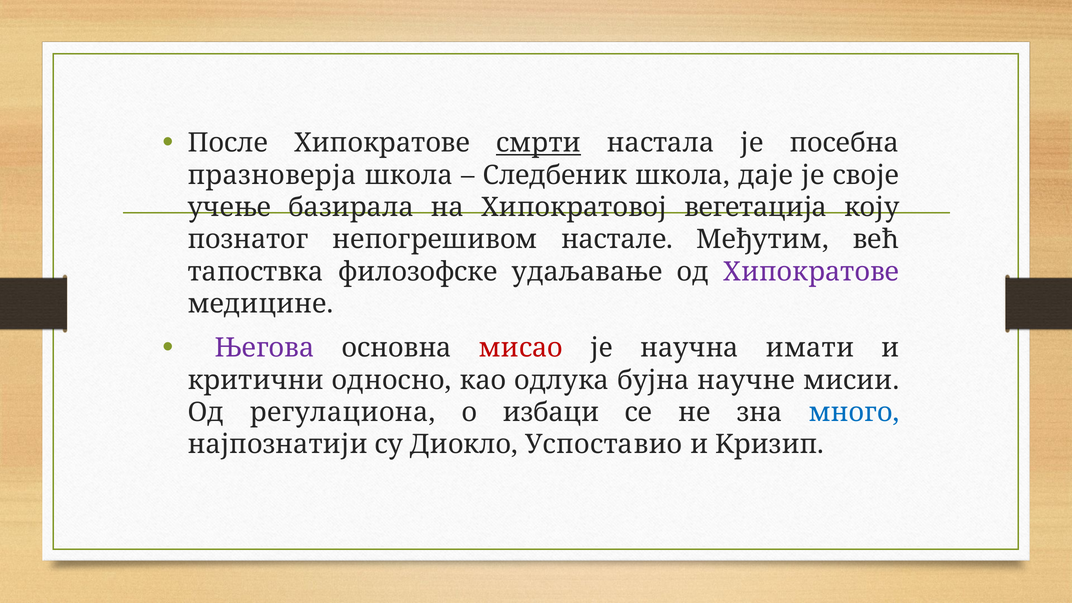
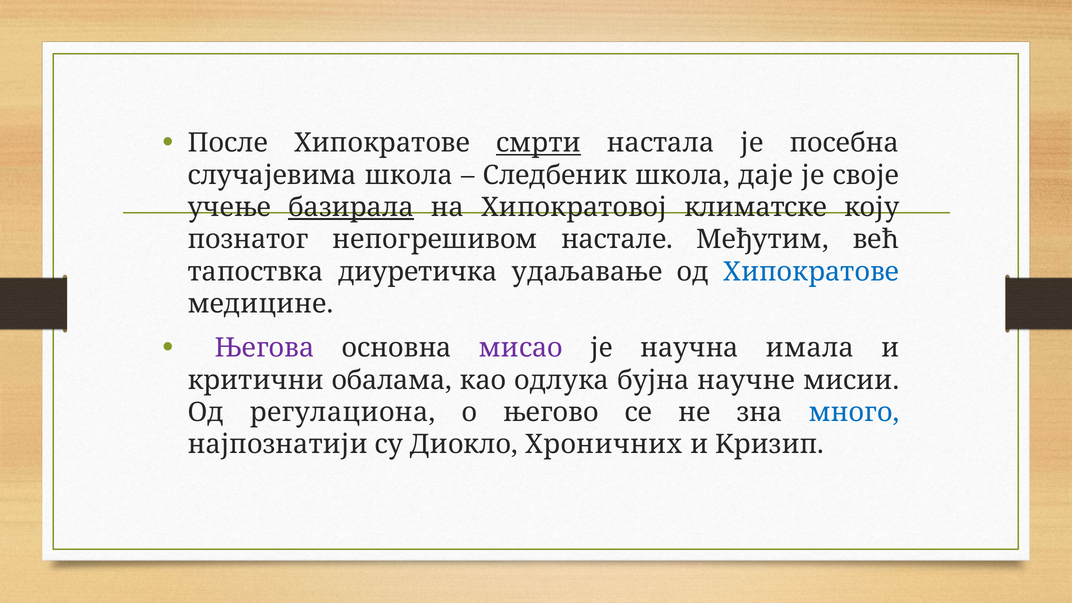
празноверја: празноверја -> случајевима
базирала underline: none -> present
вегетација: вегетација -> климатске
филозофске: филозофске -> диуретичка
Хипократове at (811, 272) colour: purple -> blue
мисао colour: red -> purple
имати: имати -> имала
односно: односно -> обалама
избаци: избаци -> његово
Успоставио: Успоставио -> Хроничних
